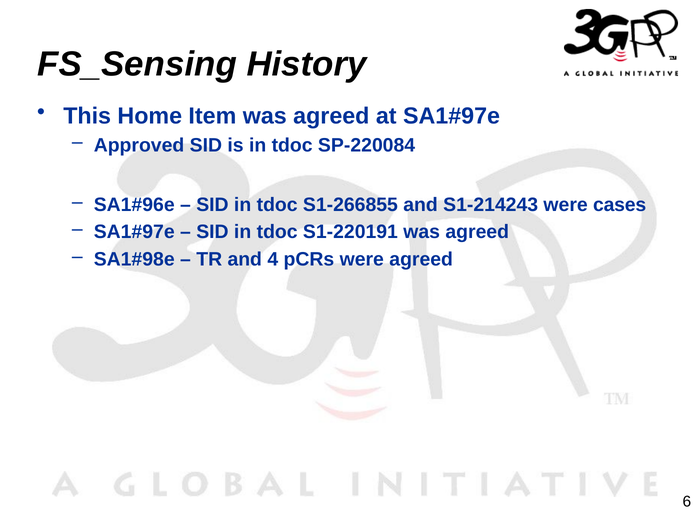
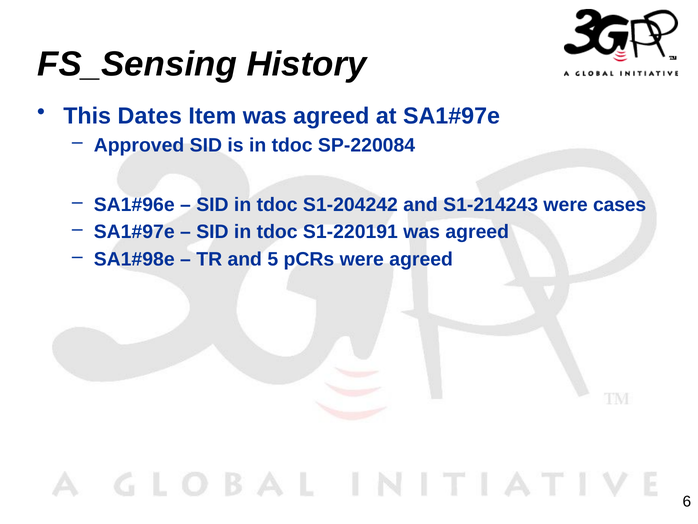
Home: Home -> Dates
S1-266855: S1-266855 -> S1-204242
4: 4 -> 5
